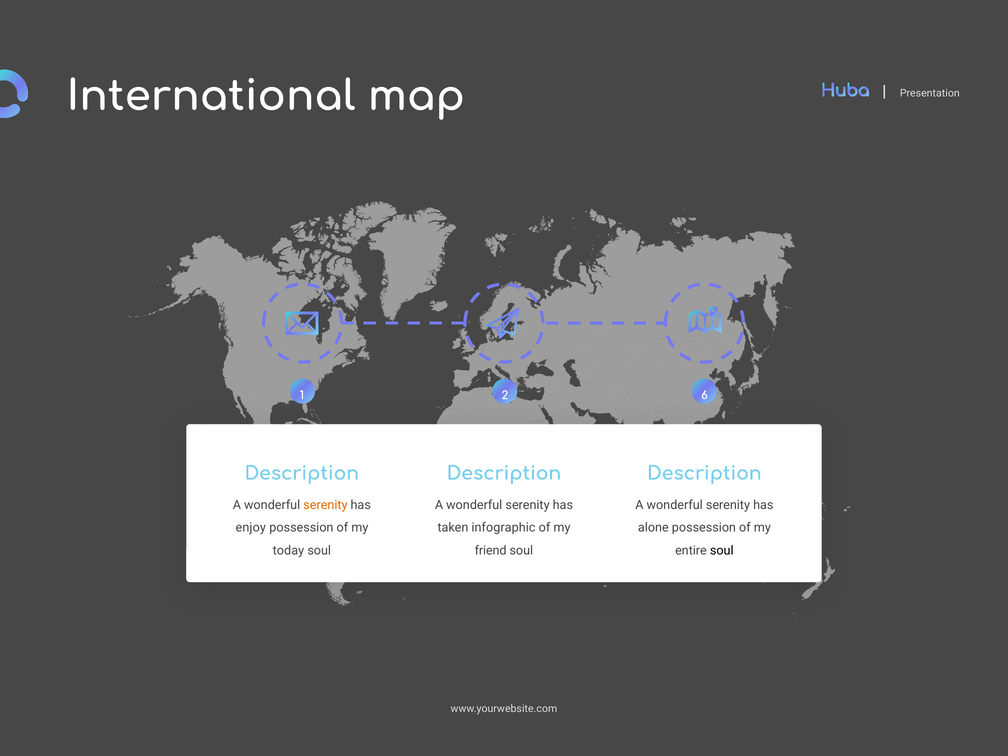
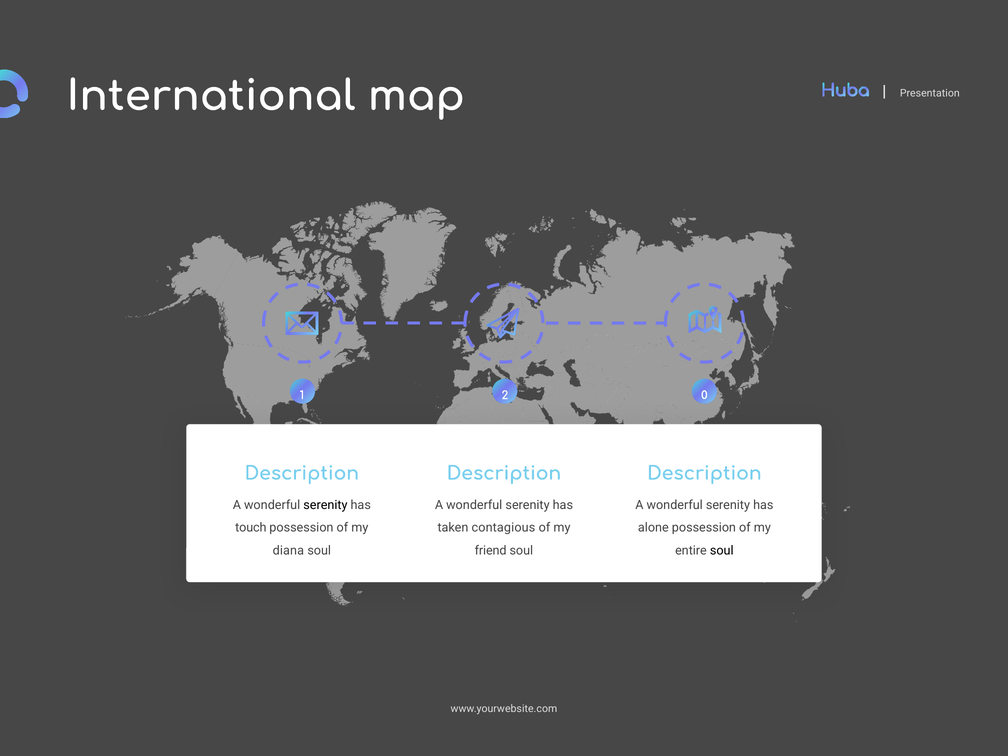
6: 6 -> 0
serenity at (325, 505) colour: orange -> black
enjoy: enjoy -> touch
infographic: infographic -> contagious
today: today -> diana
